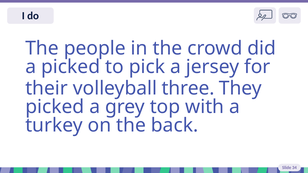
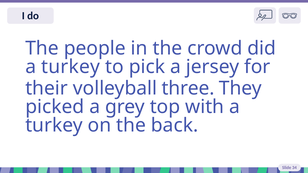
picked at (71, 67): picked -> turkey
